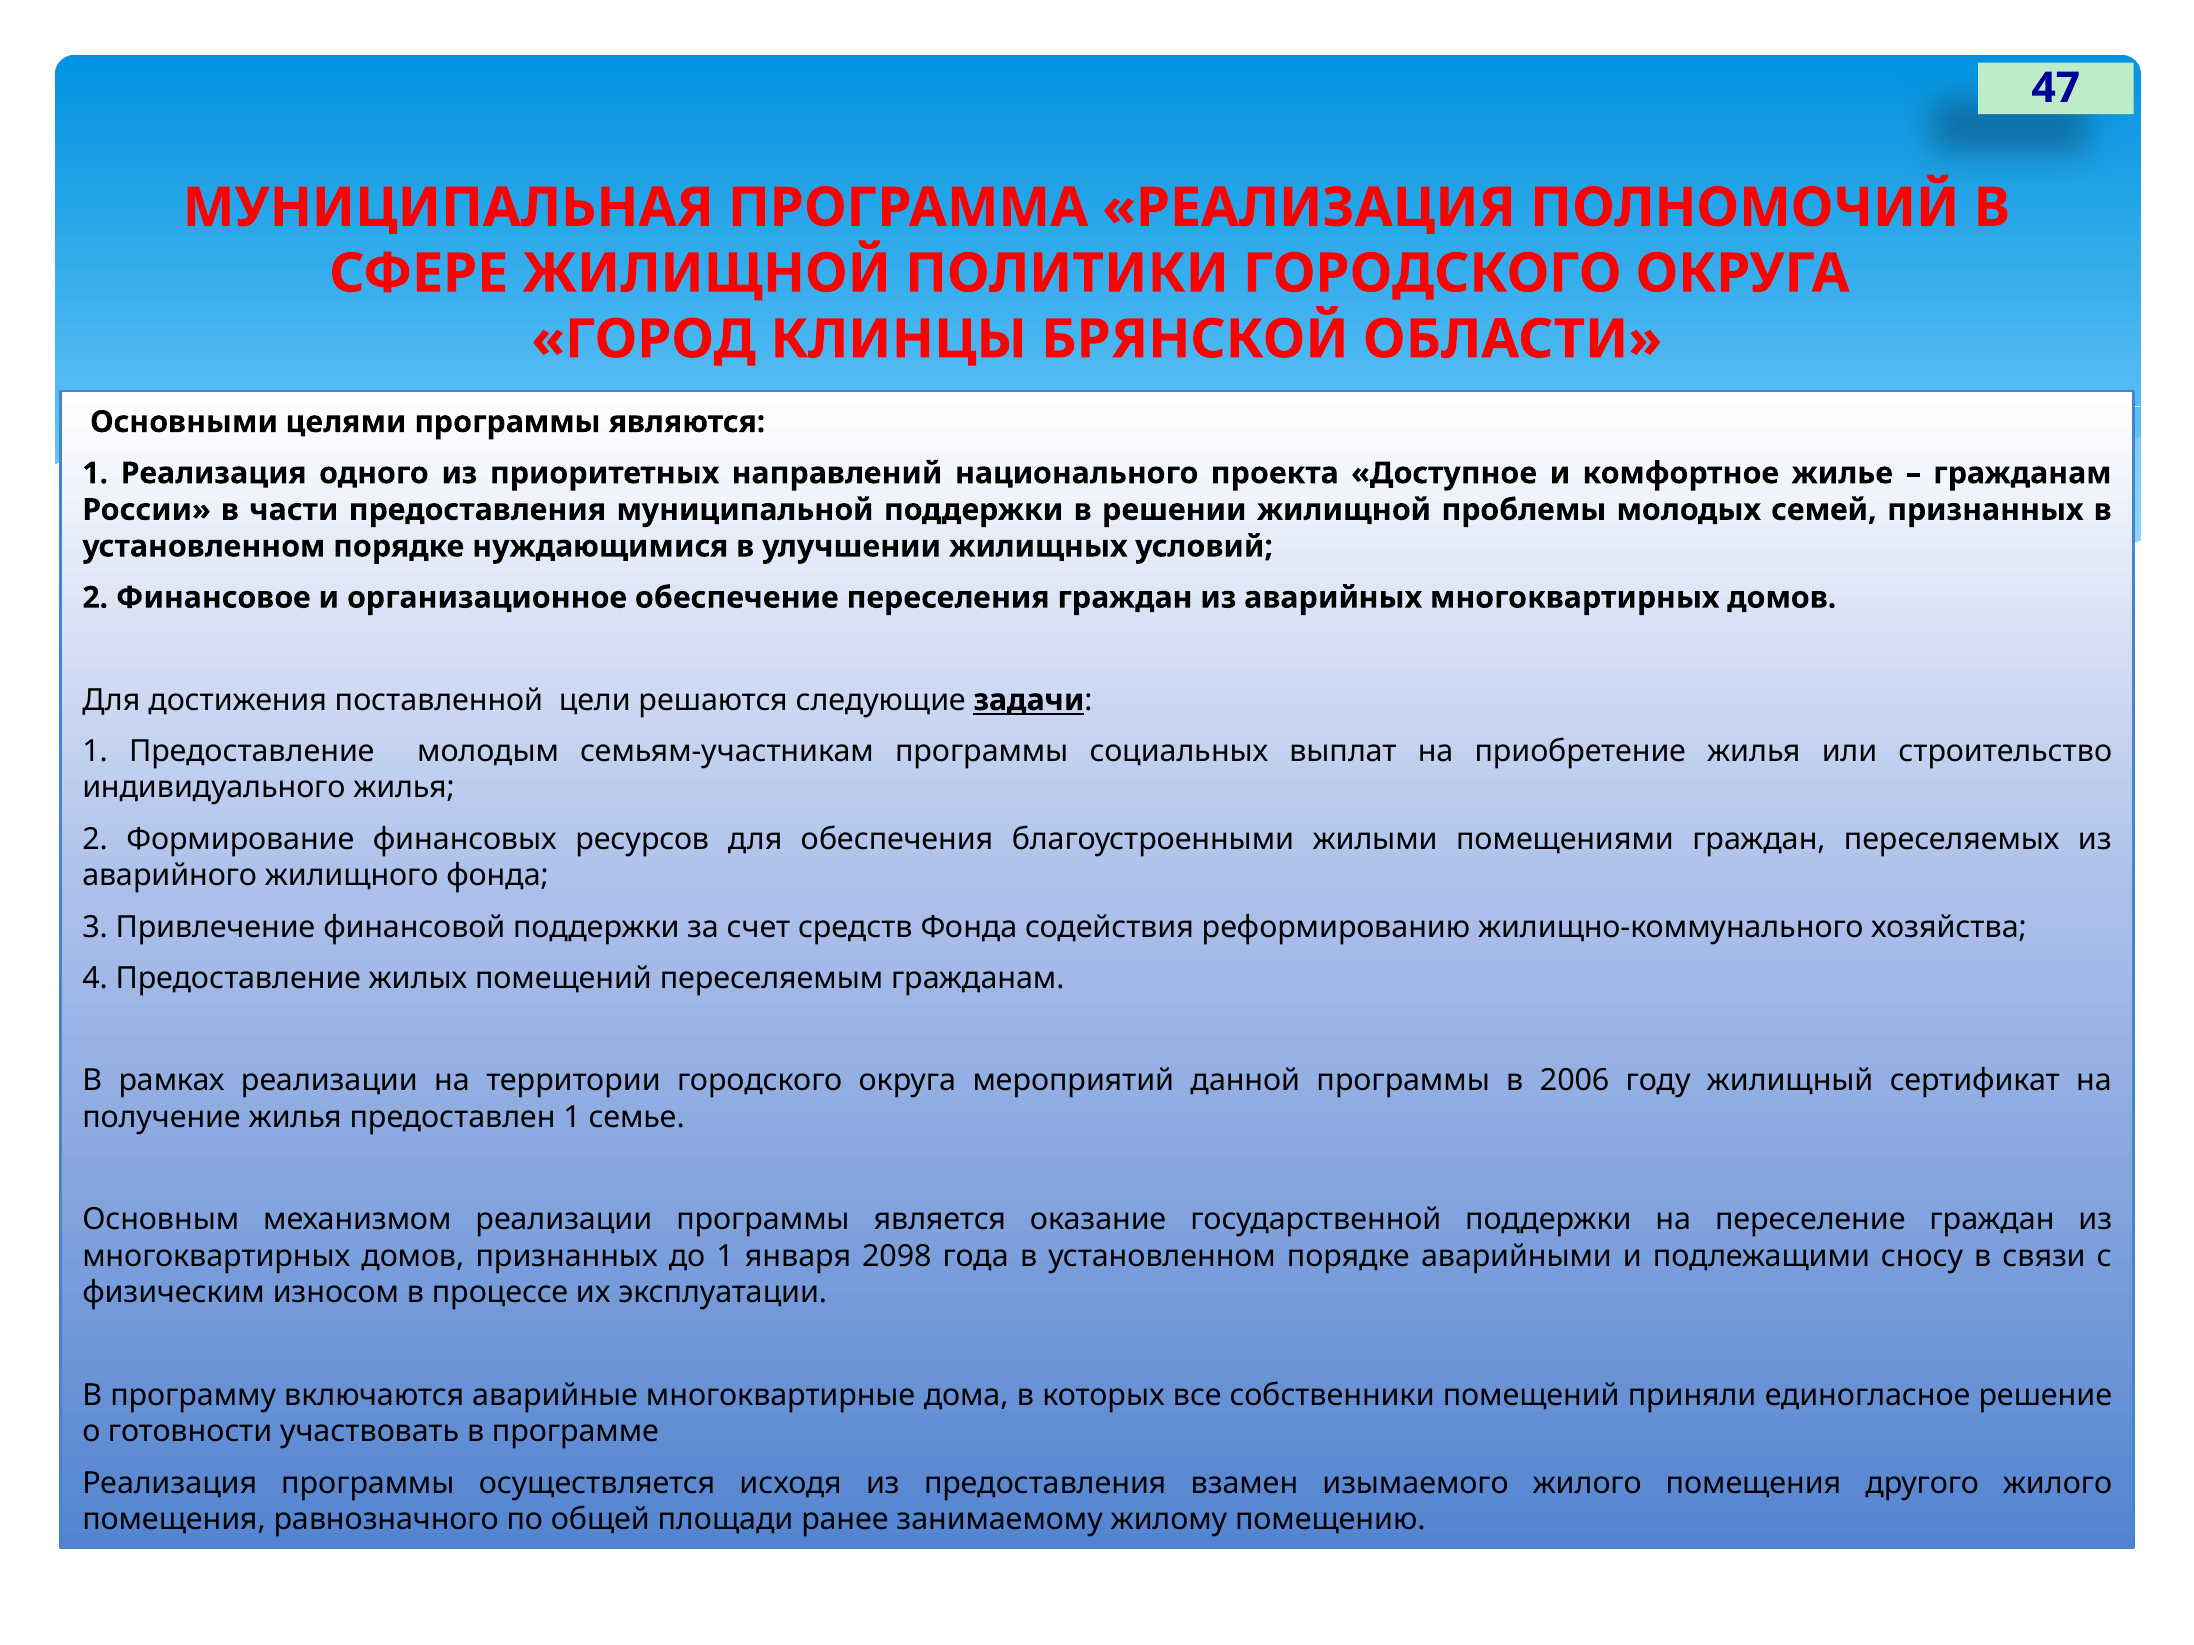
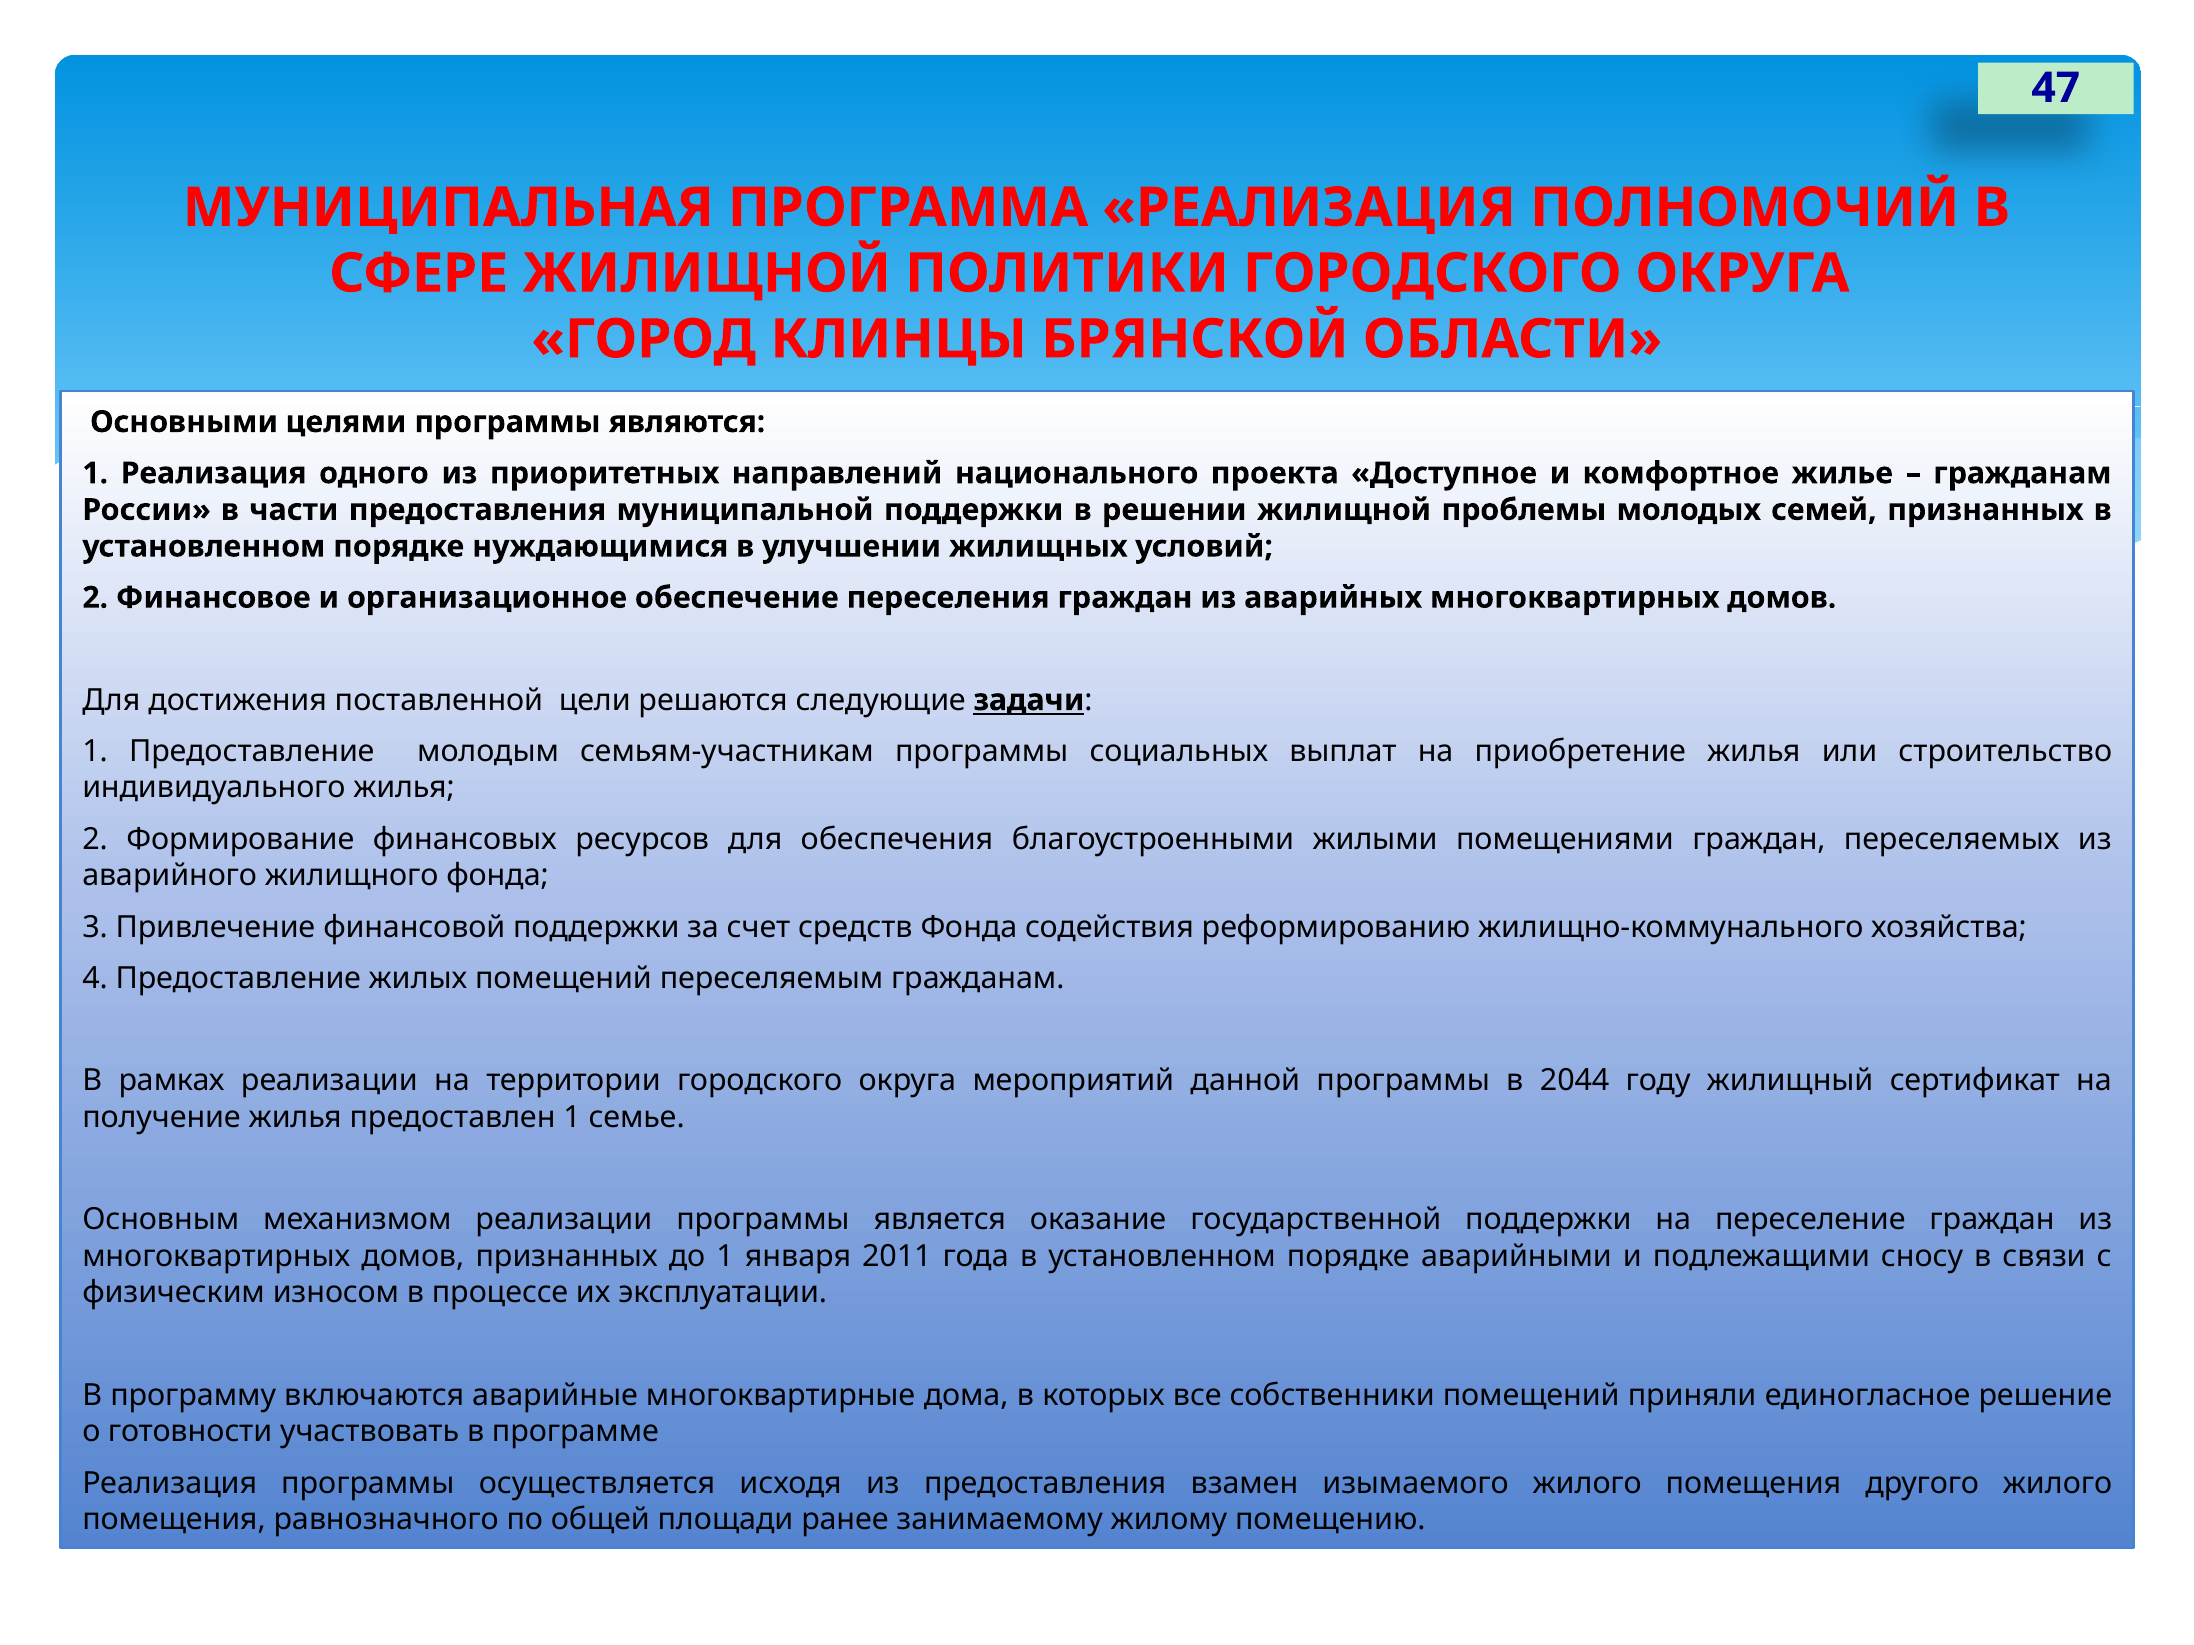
2006: 2006 -> 2044
2098: 2098 -> 2011
